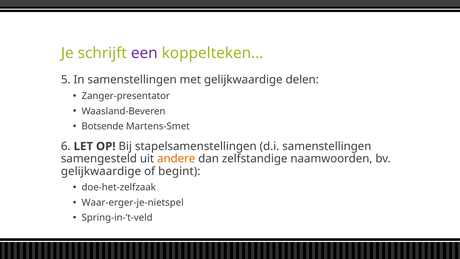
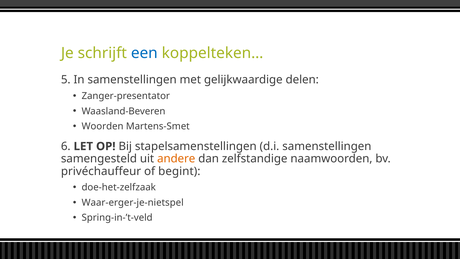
een colour: purple -> blue
Botsende: Botsende -> Woorden
gelijkwaardige at (101, 171): gelijkwaardige -> privéchauffeur
